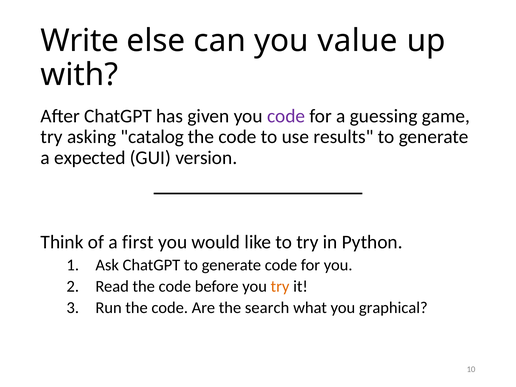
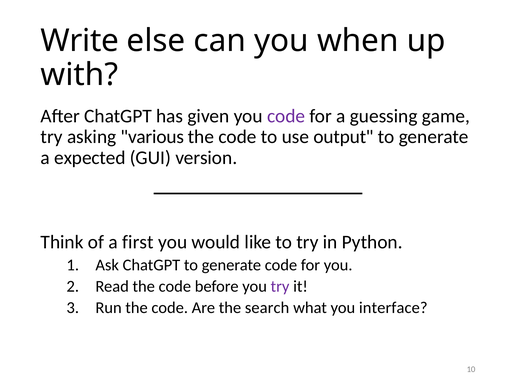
value: value -> when
catalog: catalog -> various
results: results -> output
try at (280, 286) colour: orange -> purple
graphical: graphical -> interface
